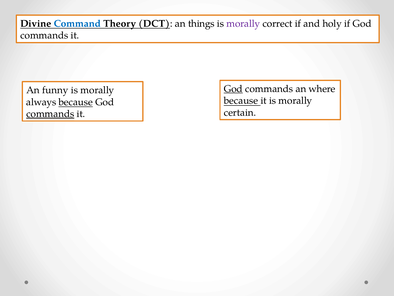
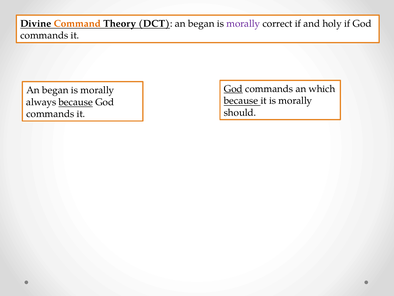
Command colour: blue -> orange
DCT an things: things -> began
where: where -> which
funny at (55, 90): funny -> began
certain: certain -> should
commands at (50, 114) underline: present -> none
